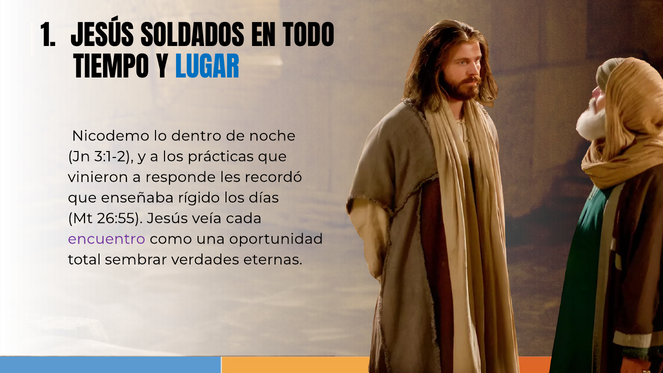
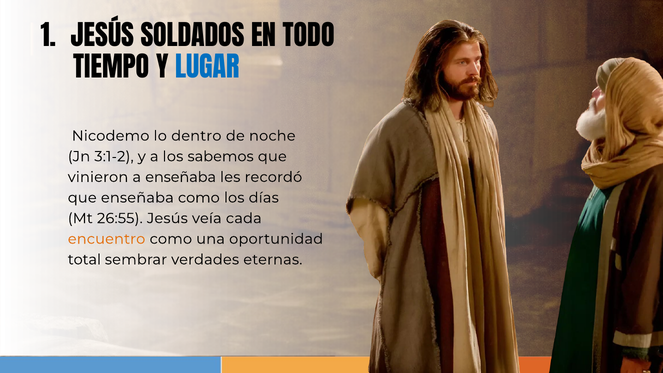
prácticas: prácticas -> sabemos
a responde: responde -> enseñaba
enseñaba rígido: rígido -> como
encuentro colour: purple -> orange
